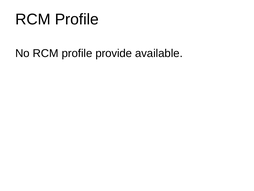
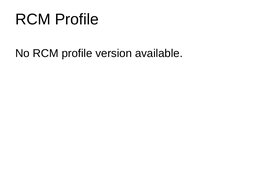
provide: provide -> version
